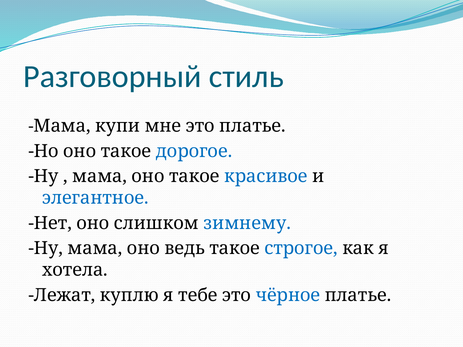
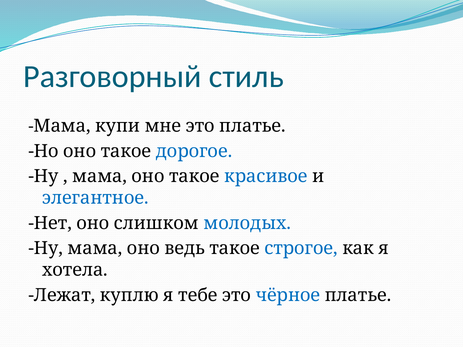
зимнему: зимнему -> молодых
